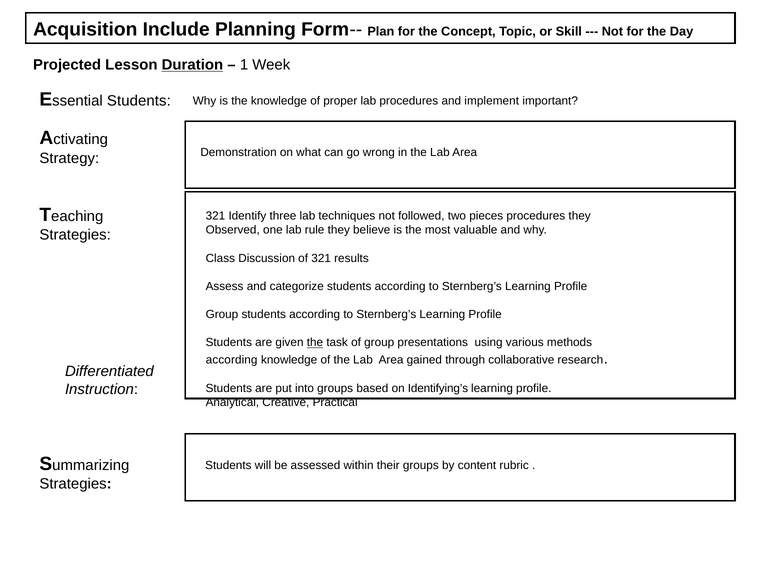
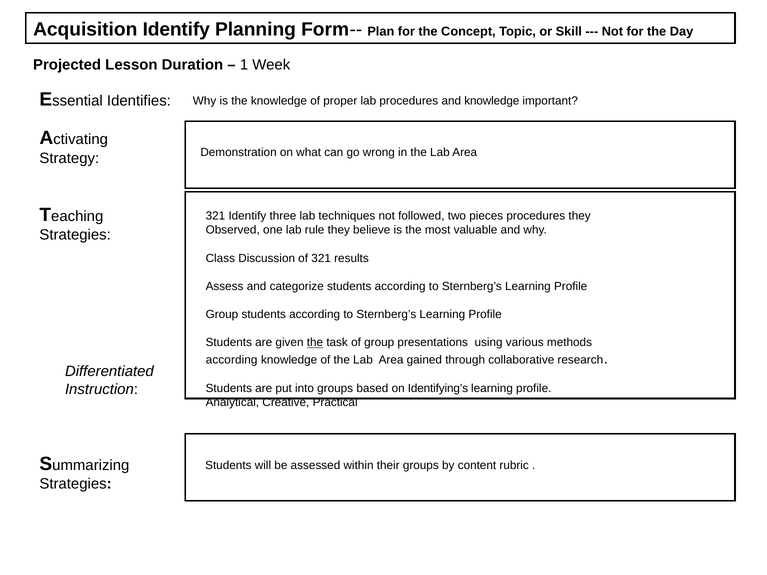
Acquisition Include: Include -> Identify
Duration underline: present -> none
Students at (139, 101): Students -> Identifies
and implement: implement -> knowledge
